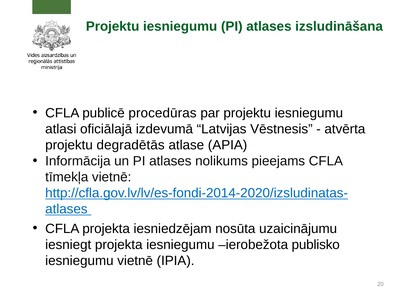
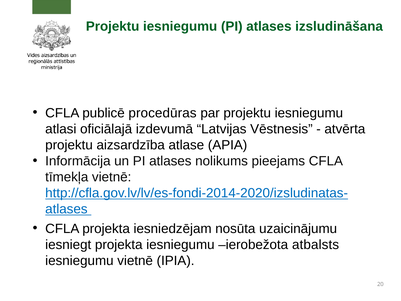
degradētās: degradētās -> aizsardzība
publisko: publisko -> atbalsts
